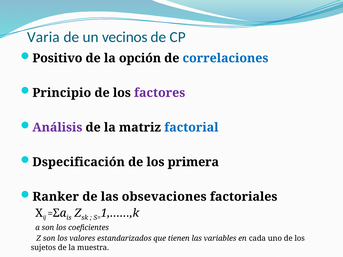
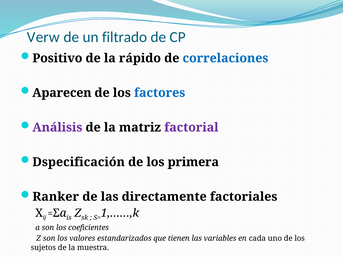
Varia: Varia -> Verw
vecinos: vecinos -> filtrado
opción: opción -> rápido
Principio: Principio -> Aparecen
factores colour: purple -> blue
factorial colour: blue -> purple
obsevaciones: obsevaciones -> directamente
